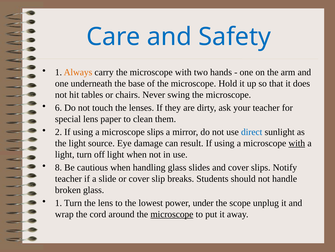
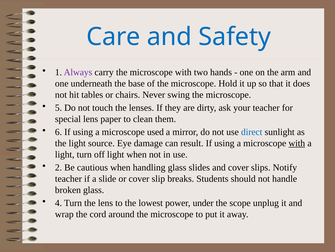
Always colour: orange -> purple
6: 6 -> 5
2: 2 -> 6
microscope slips: slips -> used
8: 8 -> 2
1 at (58, 202): 1 -> 4
microscope at (172, 214) underline: present -> none
